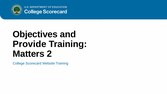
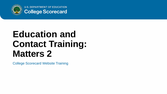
Objectives: Objectives -> Education
Provide: Provide -> Contact
